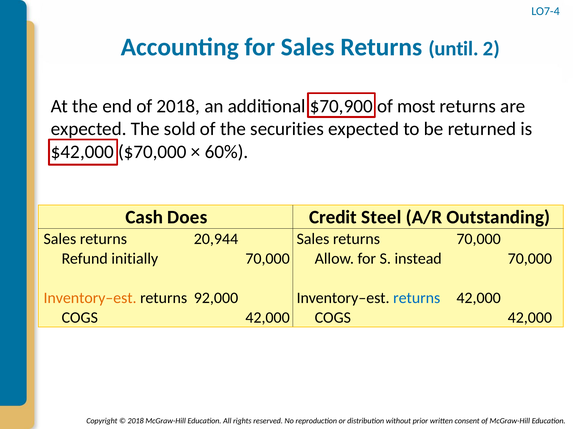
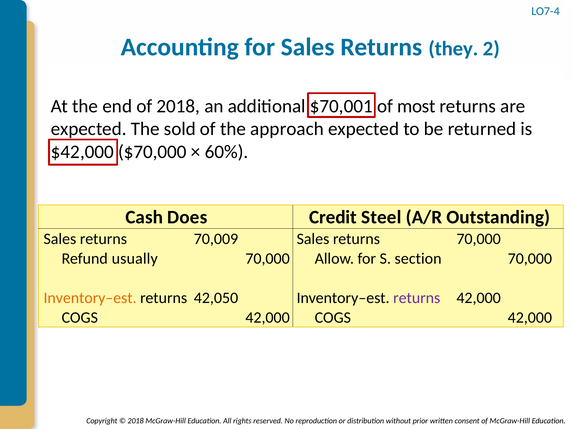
until: until -> they
$70,900: $70,900 -> $70,001
securities: securities -> approach
20,944: 20,944 -> 70,009
initially: initially -> usually
instead: instead -> section
92,000: 92,000 -> 42,050
returns at (417, 299) colour: blue -> purple
